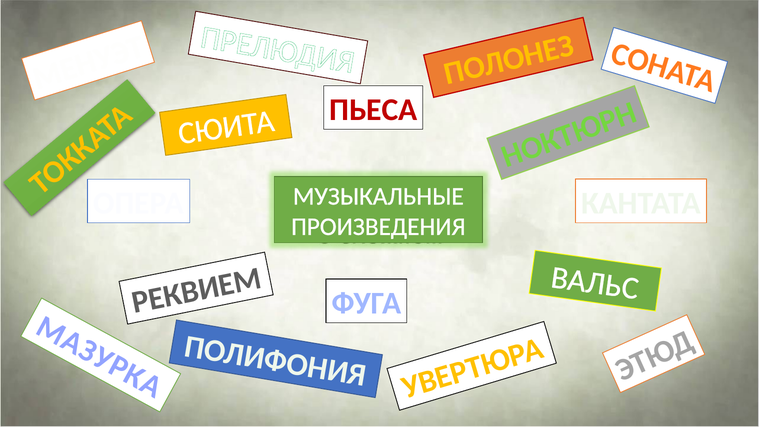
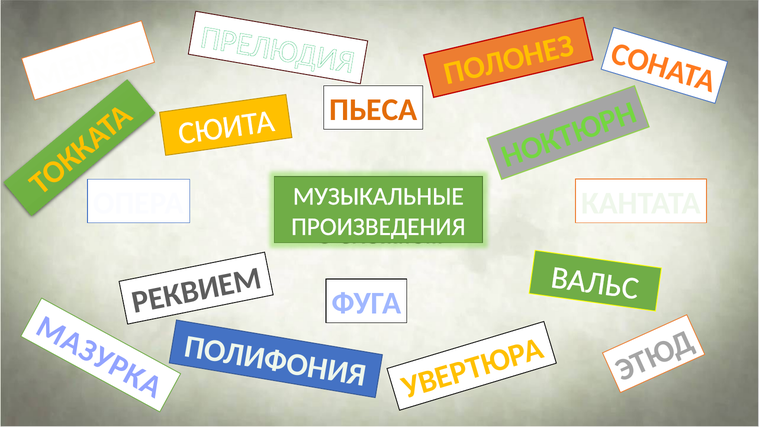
ПЬЕСА colour: red -> orange
